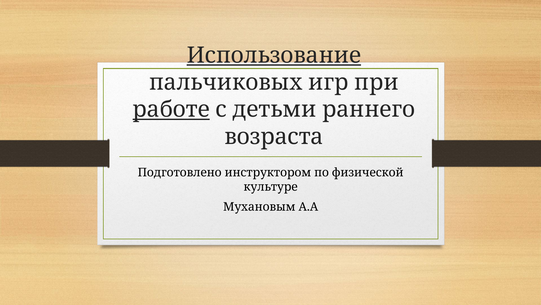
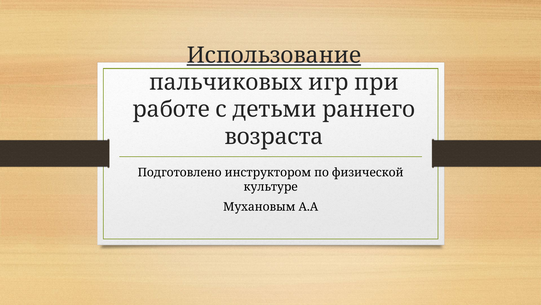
работе underline: present -> none
